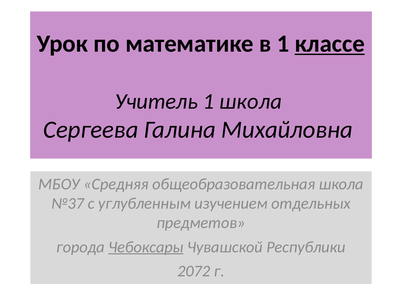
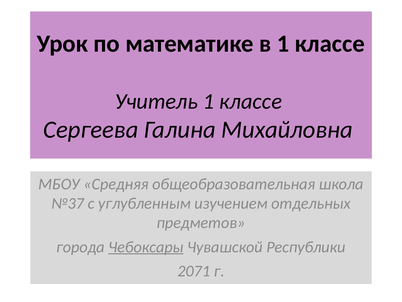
классе at (330, 44) underline: present -> none
Учитель 1 школа: школа -> классе
2072: 2072 -> 2071
